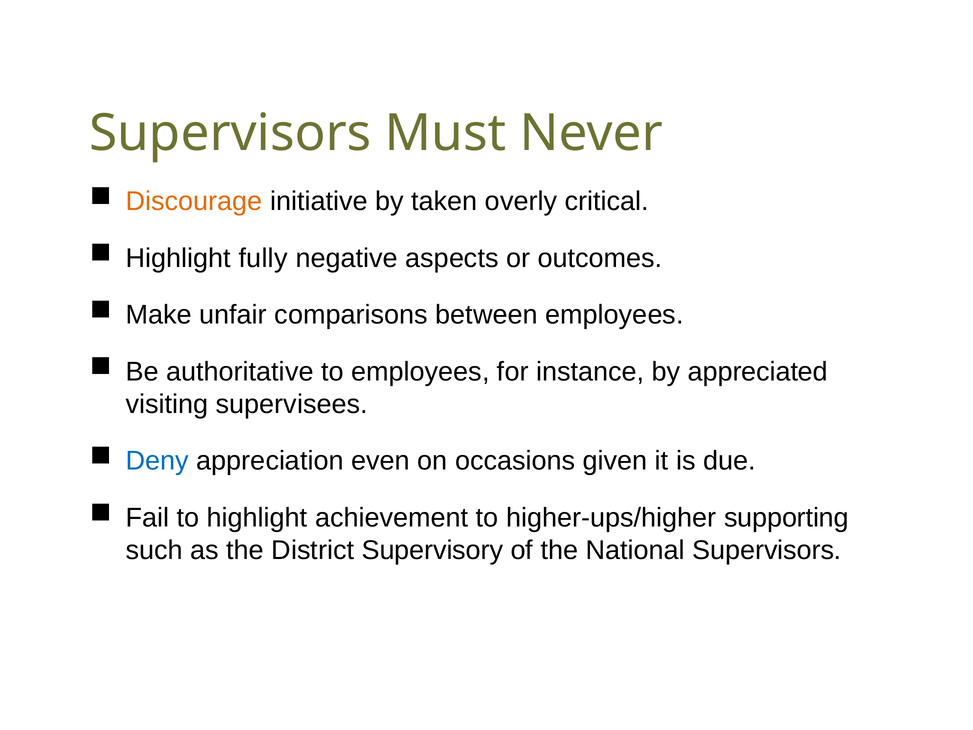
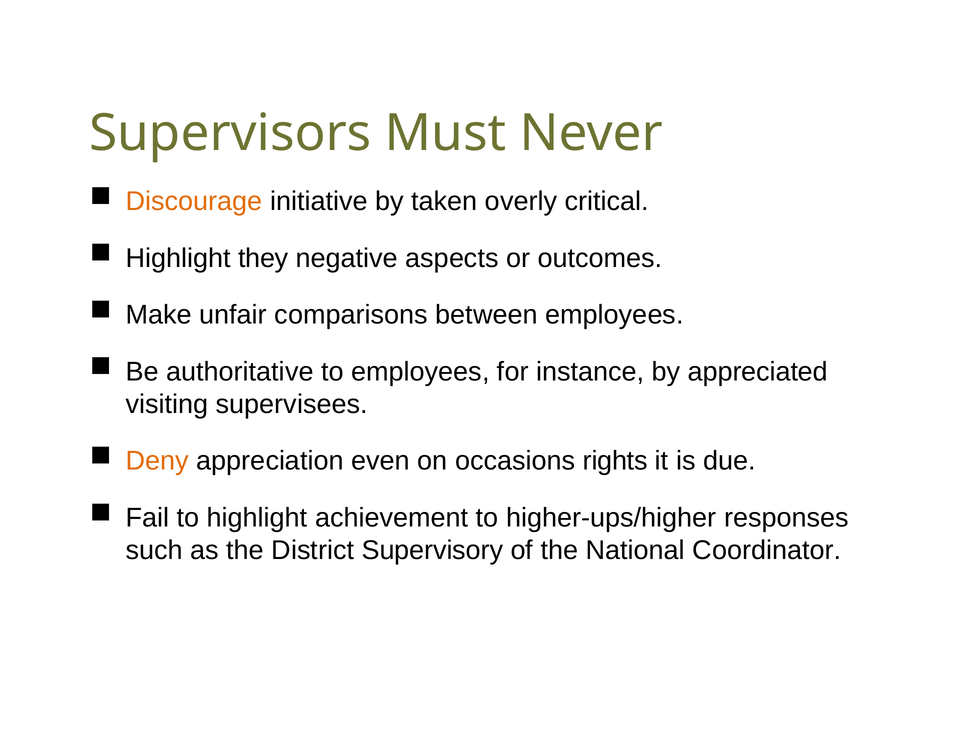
fully: fully -> they
Deny colour: blue -> orange
given: given -> rights
supporting: supporting -> responses
National Supervisors: Supervisors -> Coordinator
